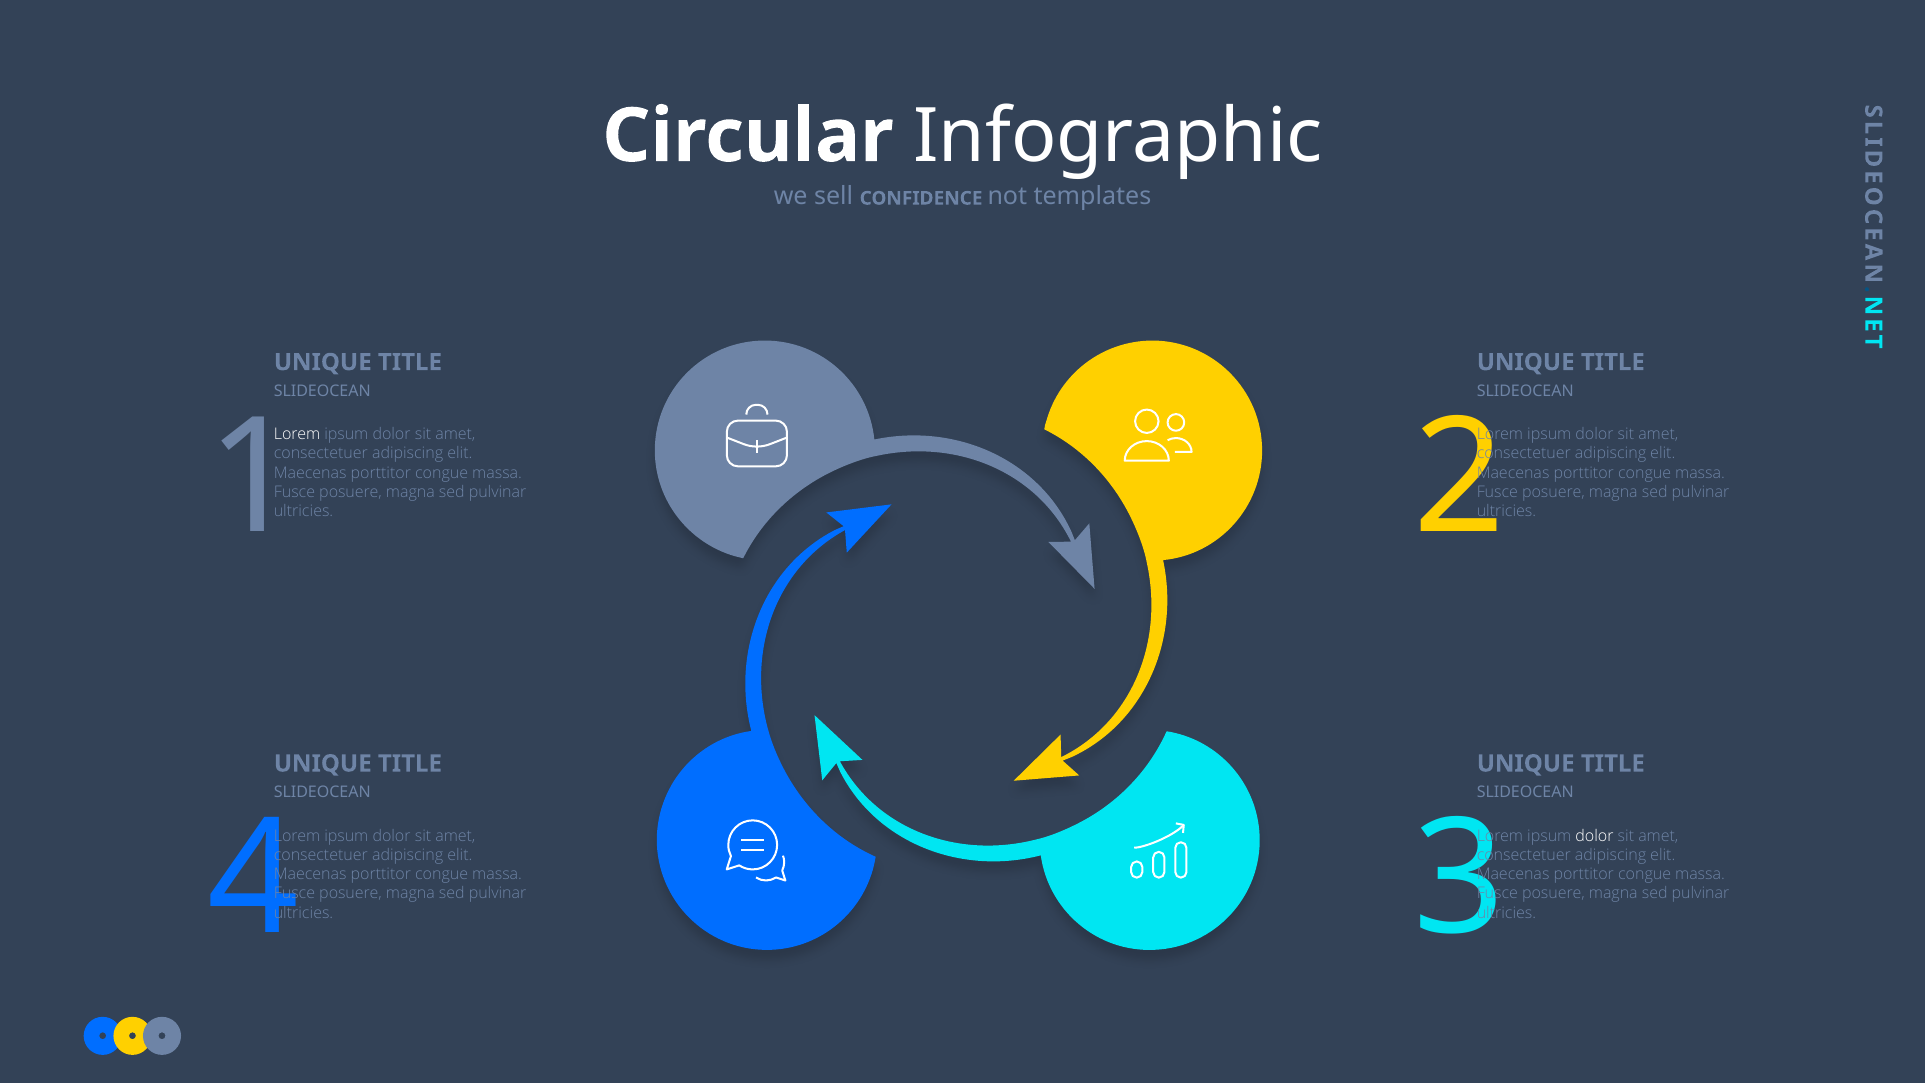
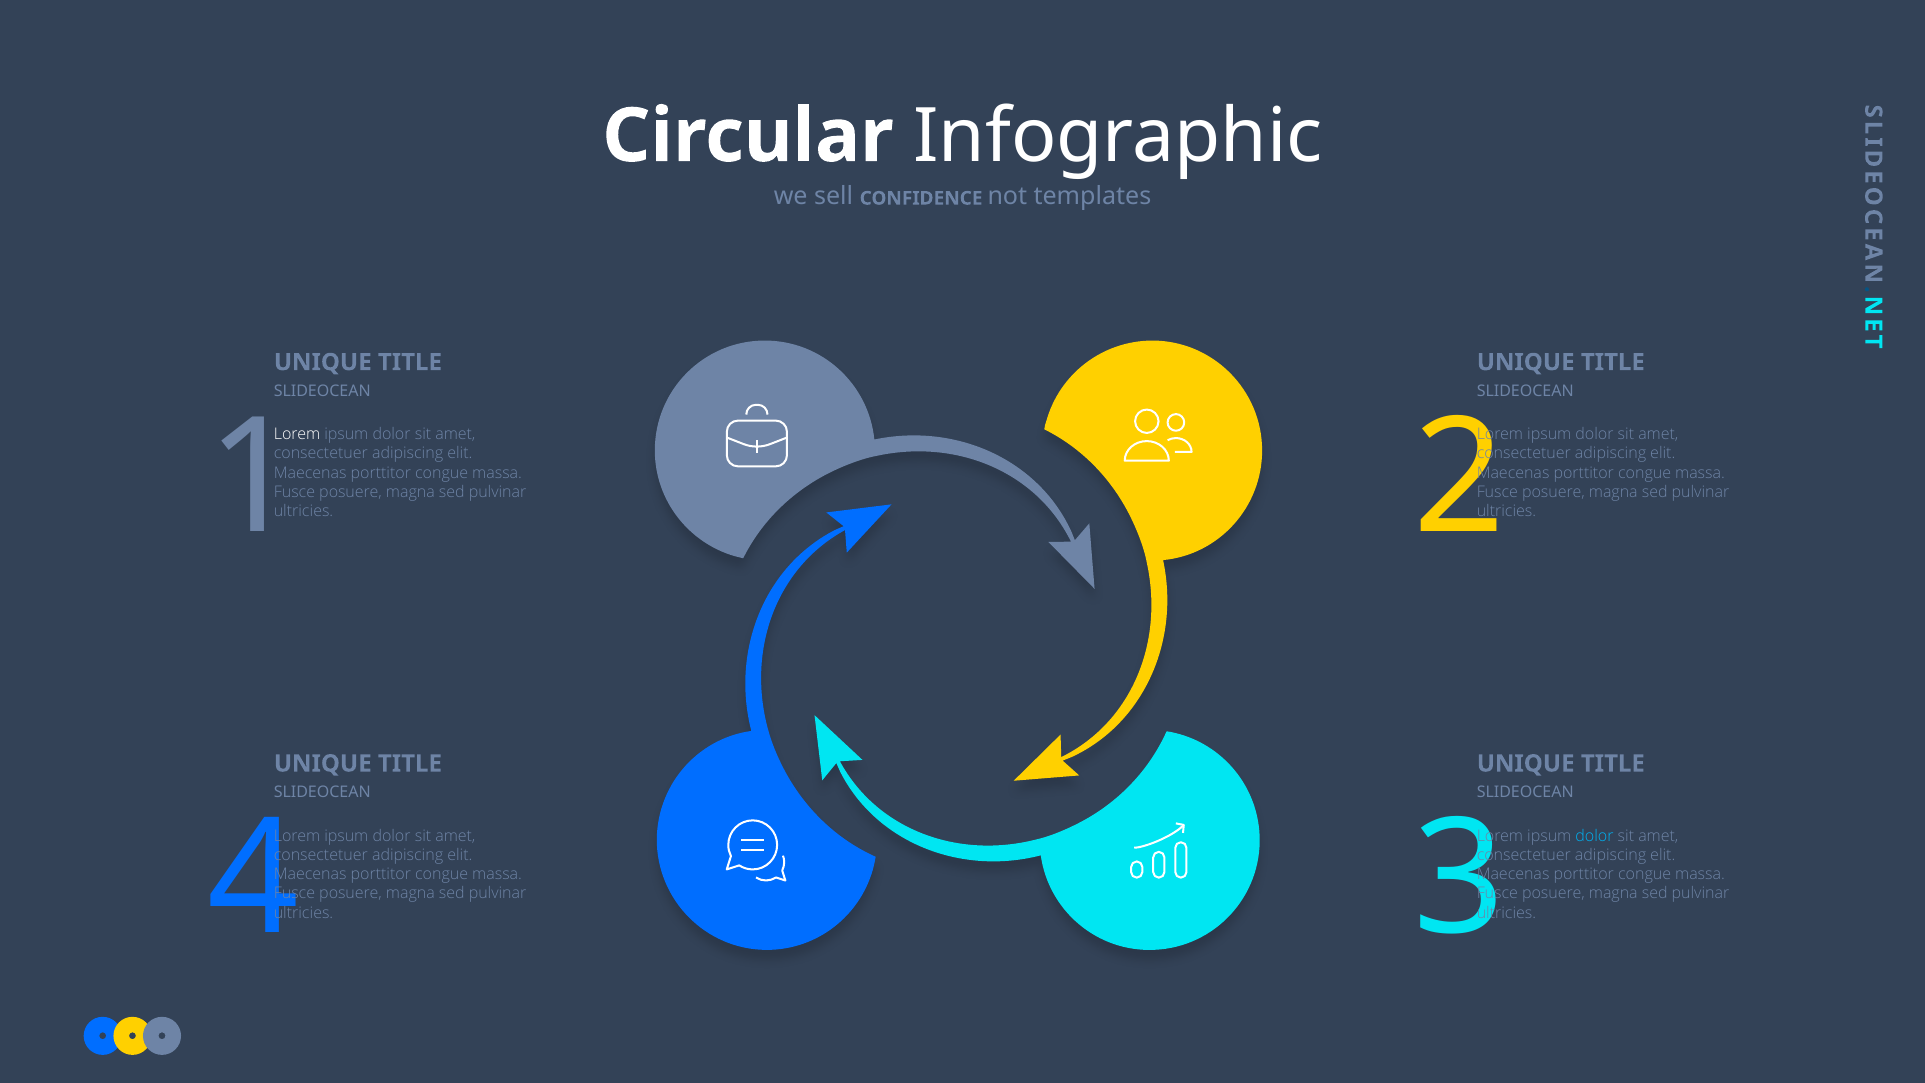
dolor at (1594, 836) colour: white -> light blue
